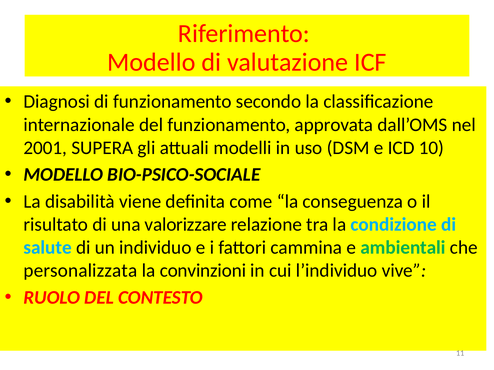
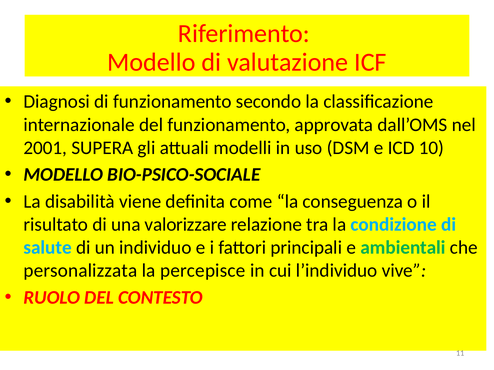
cammina: cammina -> principali
convinzioni: convinzioni -> percepisce
